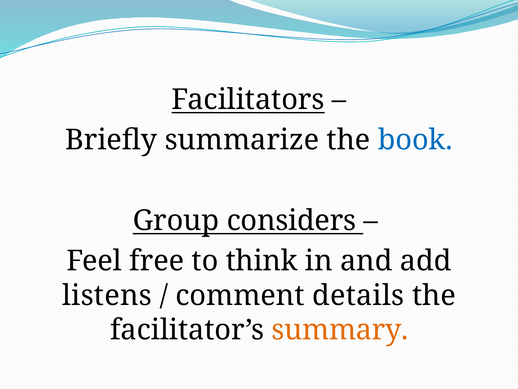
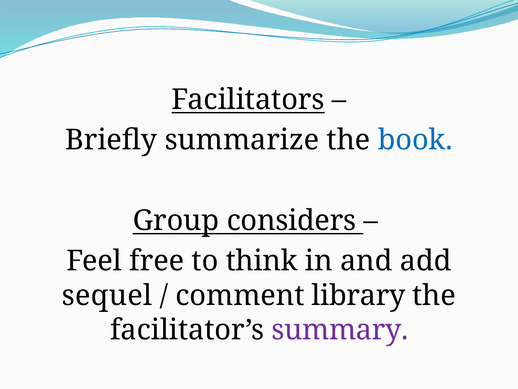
listens: listens -> sequel
details: details -> library
summary colour: orange -> purple
